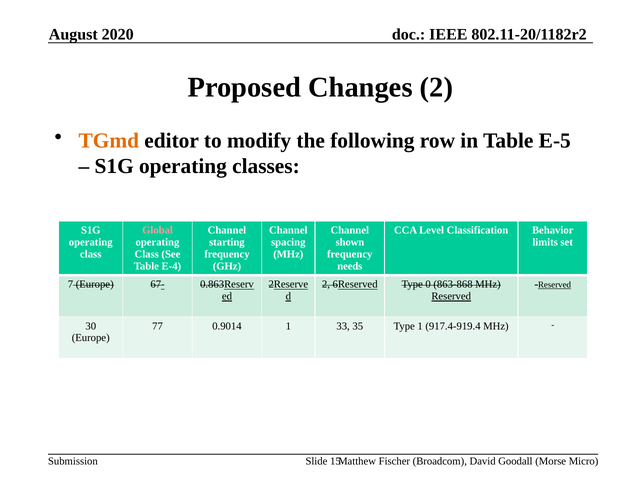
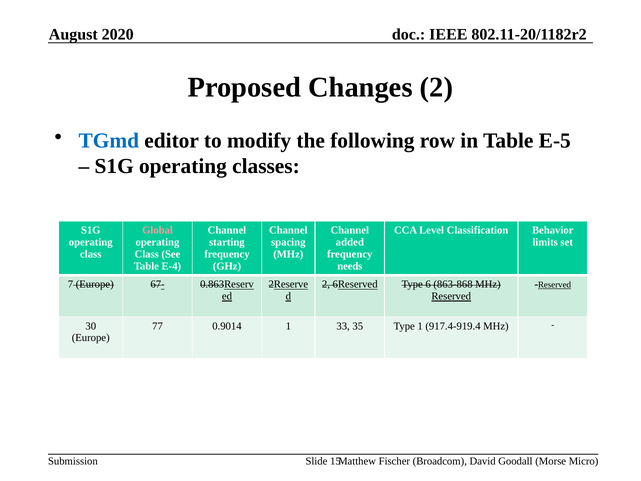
TGmd colour: orange -> blue
shown: shown -> added
0: 0 -> 6
